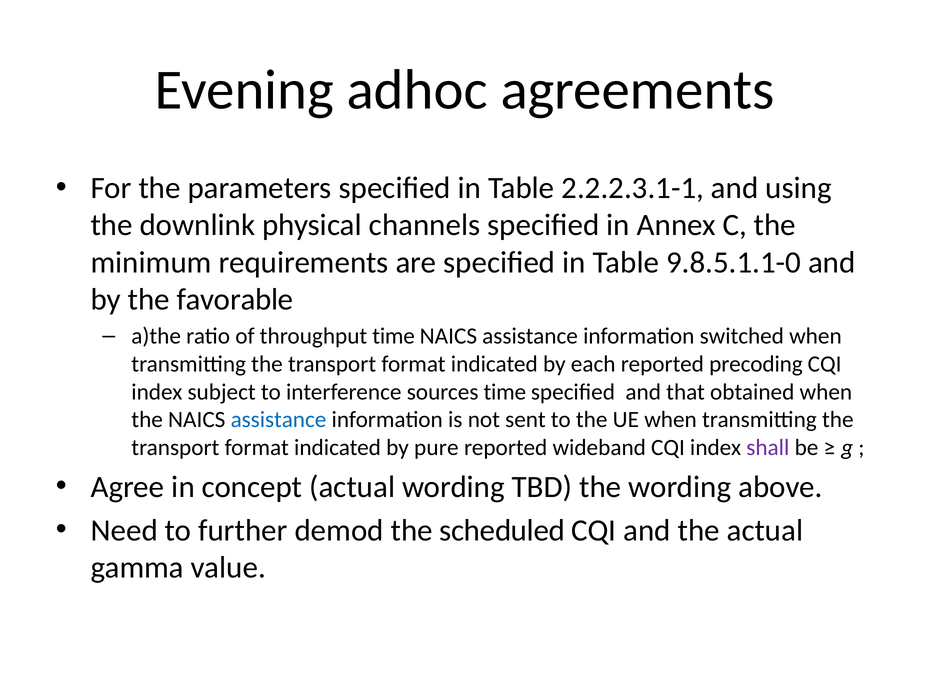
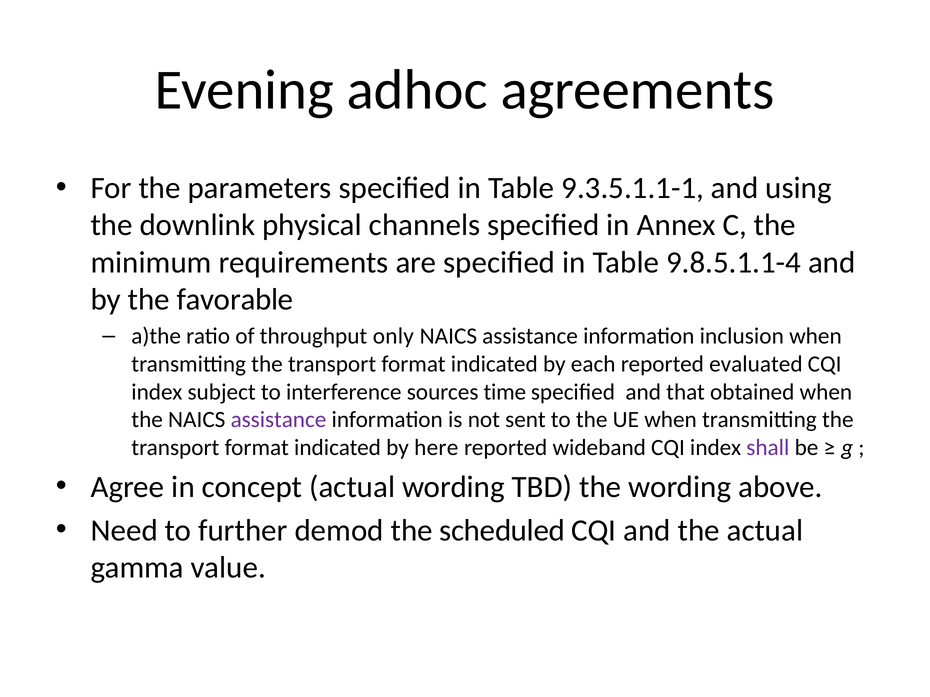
2.2.2.3.1-1: 2.2.2.3.1-1 -> 9.3.5.1.1-1
9.8.5.1.1-0: 9.8.5.1.1-0 -> 9.8.5.1.1-4
throughput time: time -> only
switched: switched -> inclusion
precoding: precoding -> evaluated
assistance at (278, 420) colour: blue -> purple
pure: pure -> here
